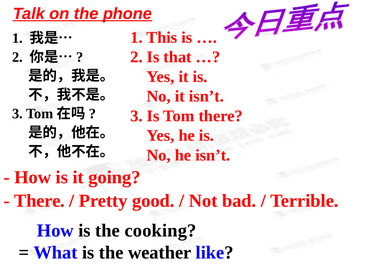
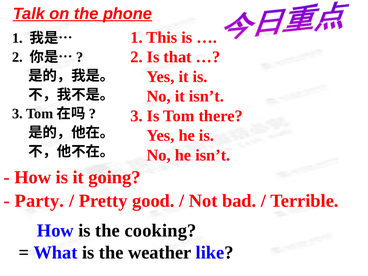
There at (40, 201): There -> Party
